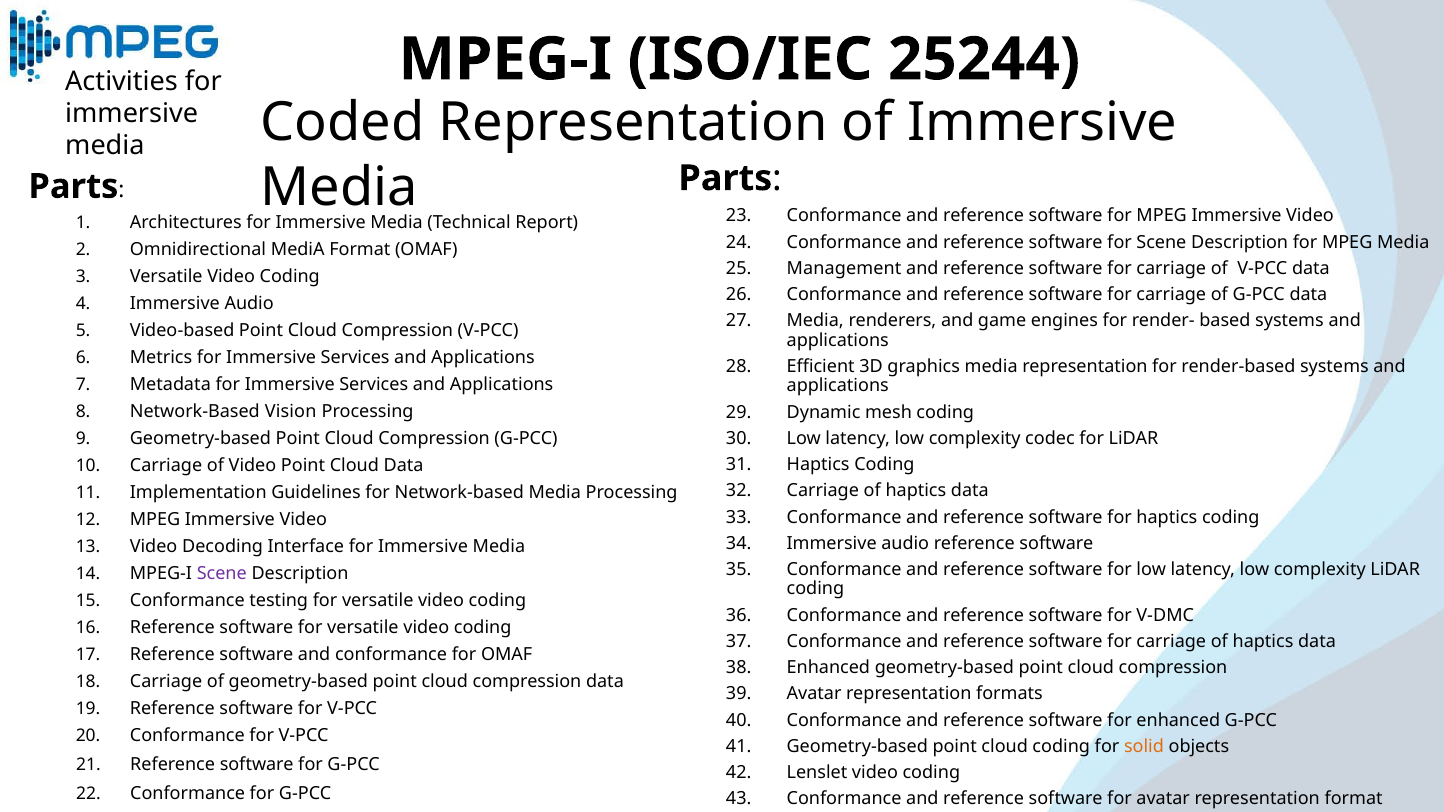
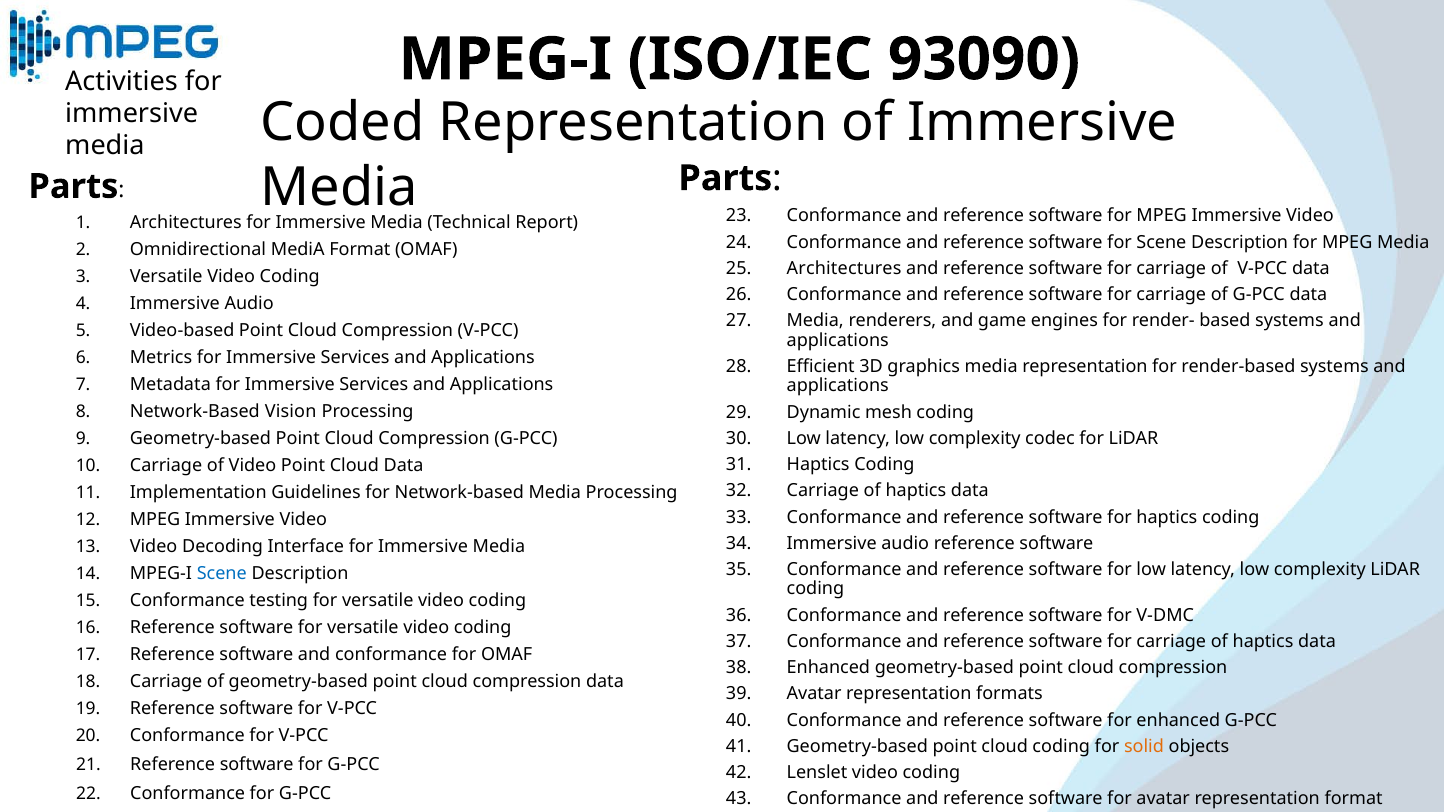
25244: 25244 -> 93090
Management at (844, 269): Management -> Architectures
Scene at (222, 573) colour: purple -> blue
